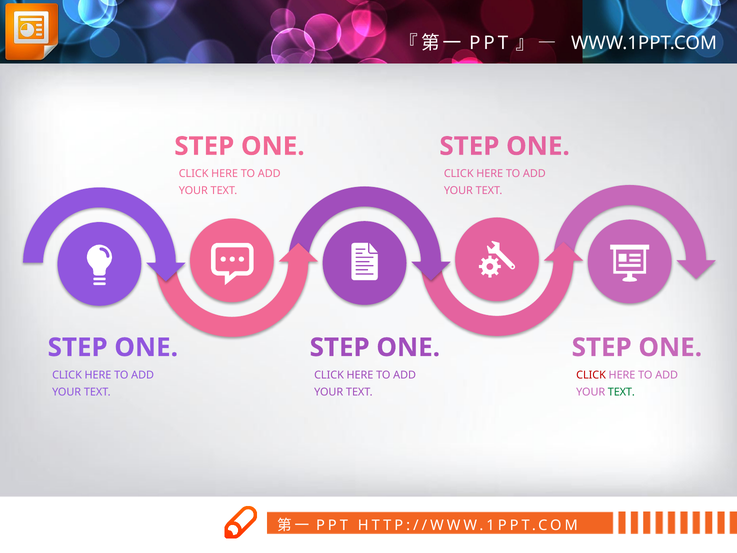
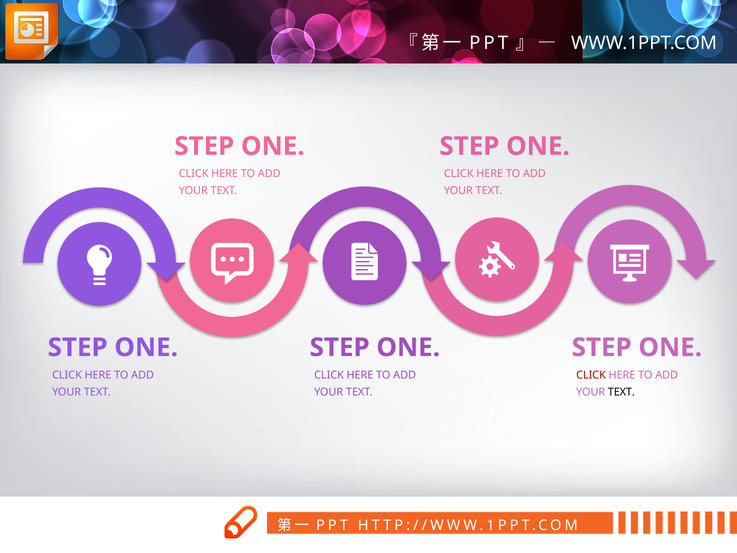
TEXT at (621, 392) colour: green -> black
